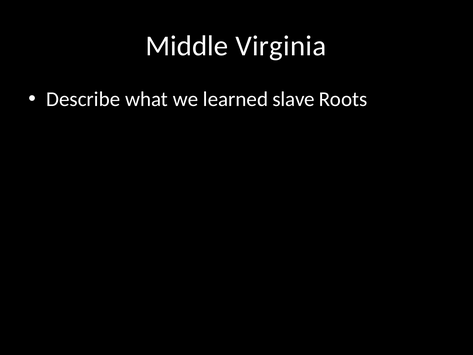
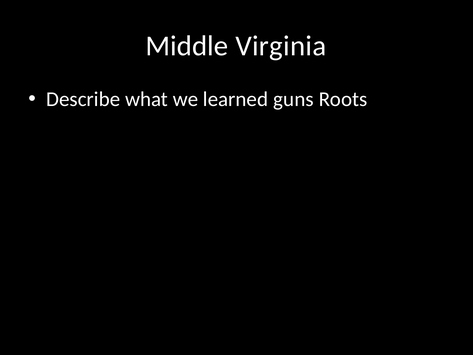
slave: slave -> guns
